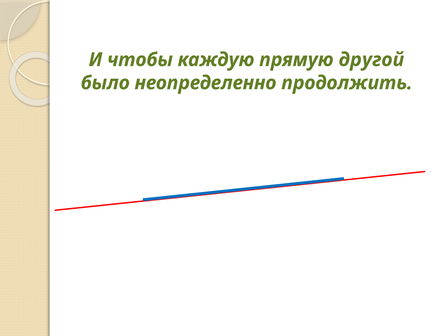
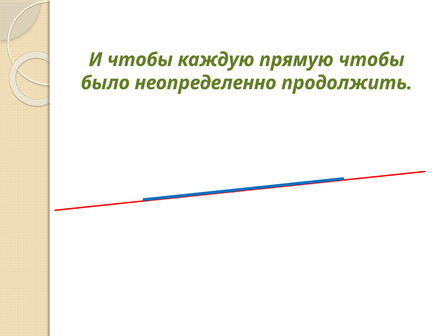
прямую другой: другой -> чтобы
